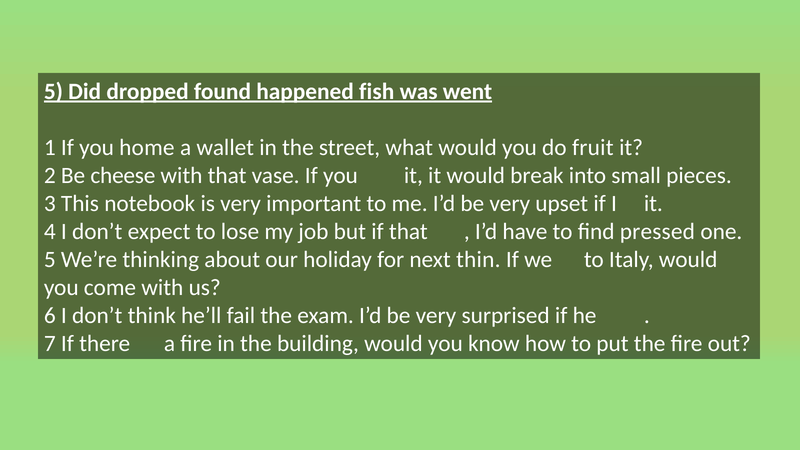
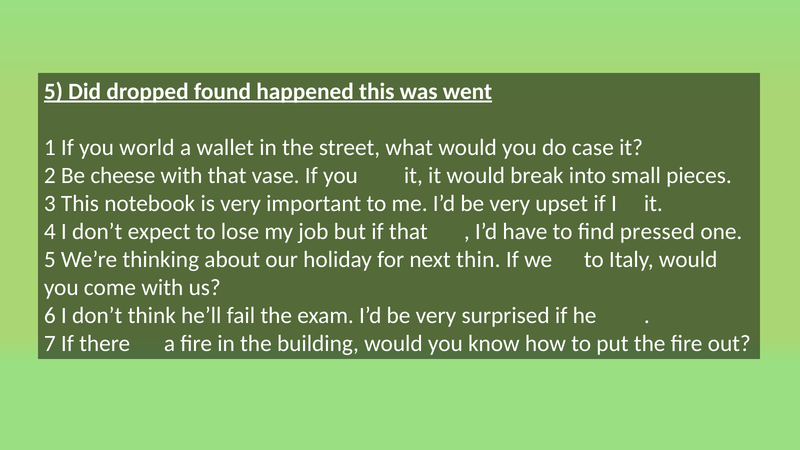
happened fish: fish -> this
home: home -> world
fruit: fruit -> case
